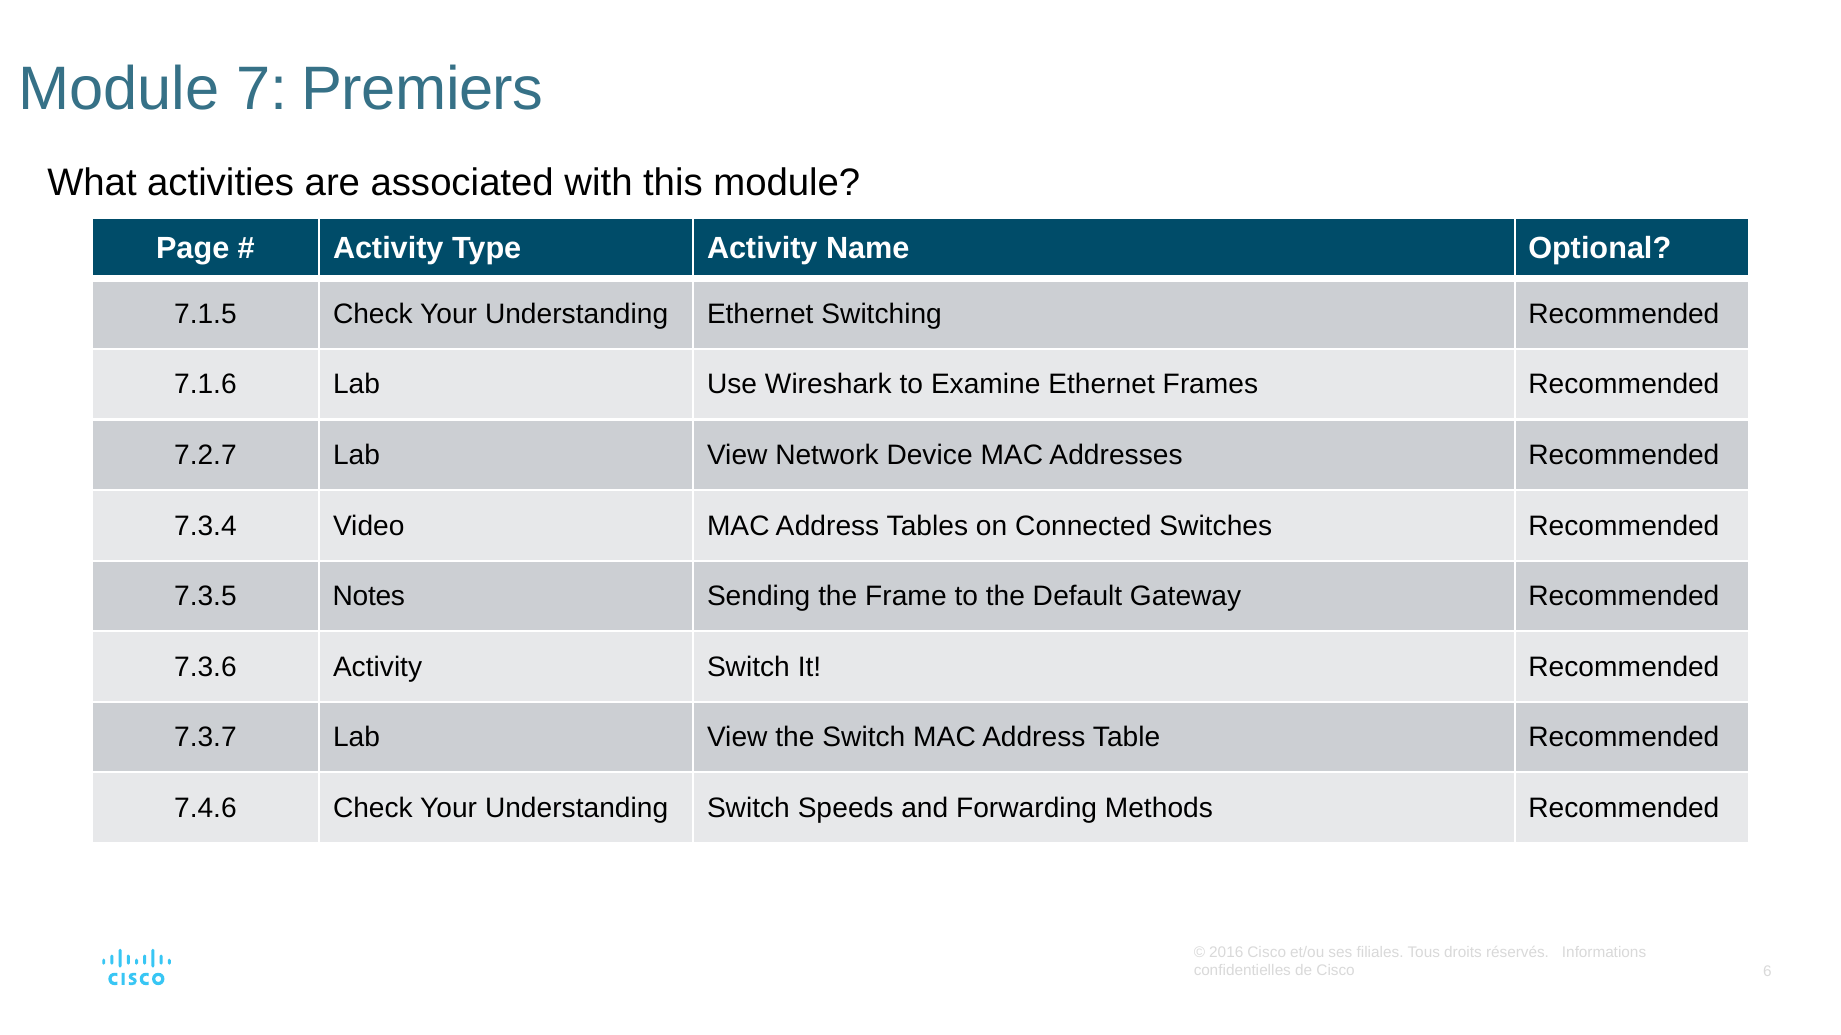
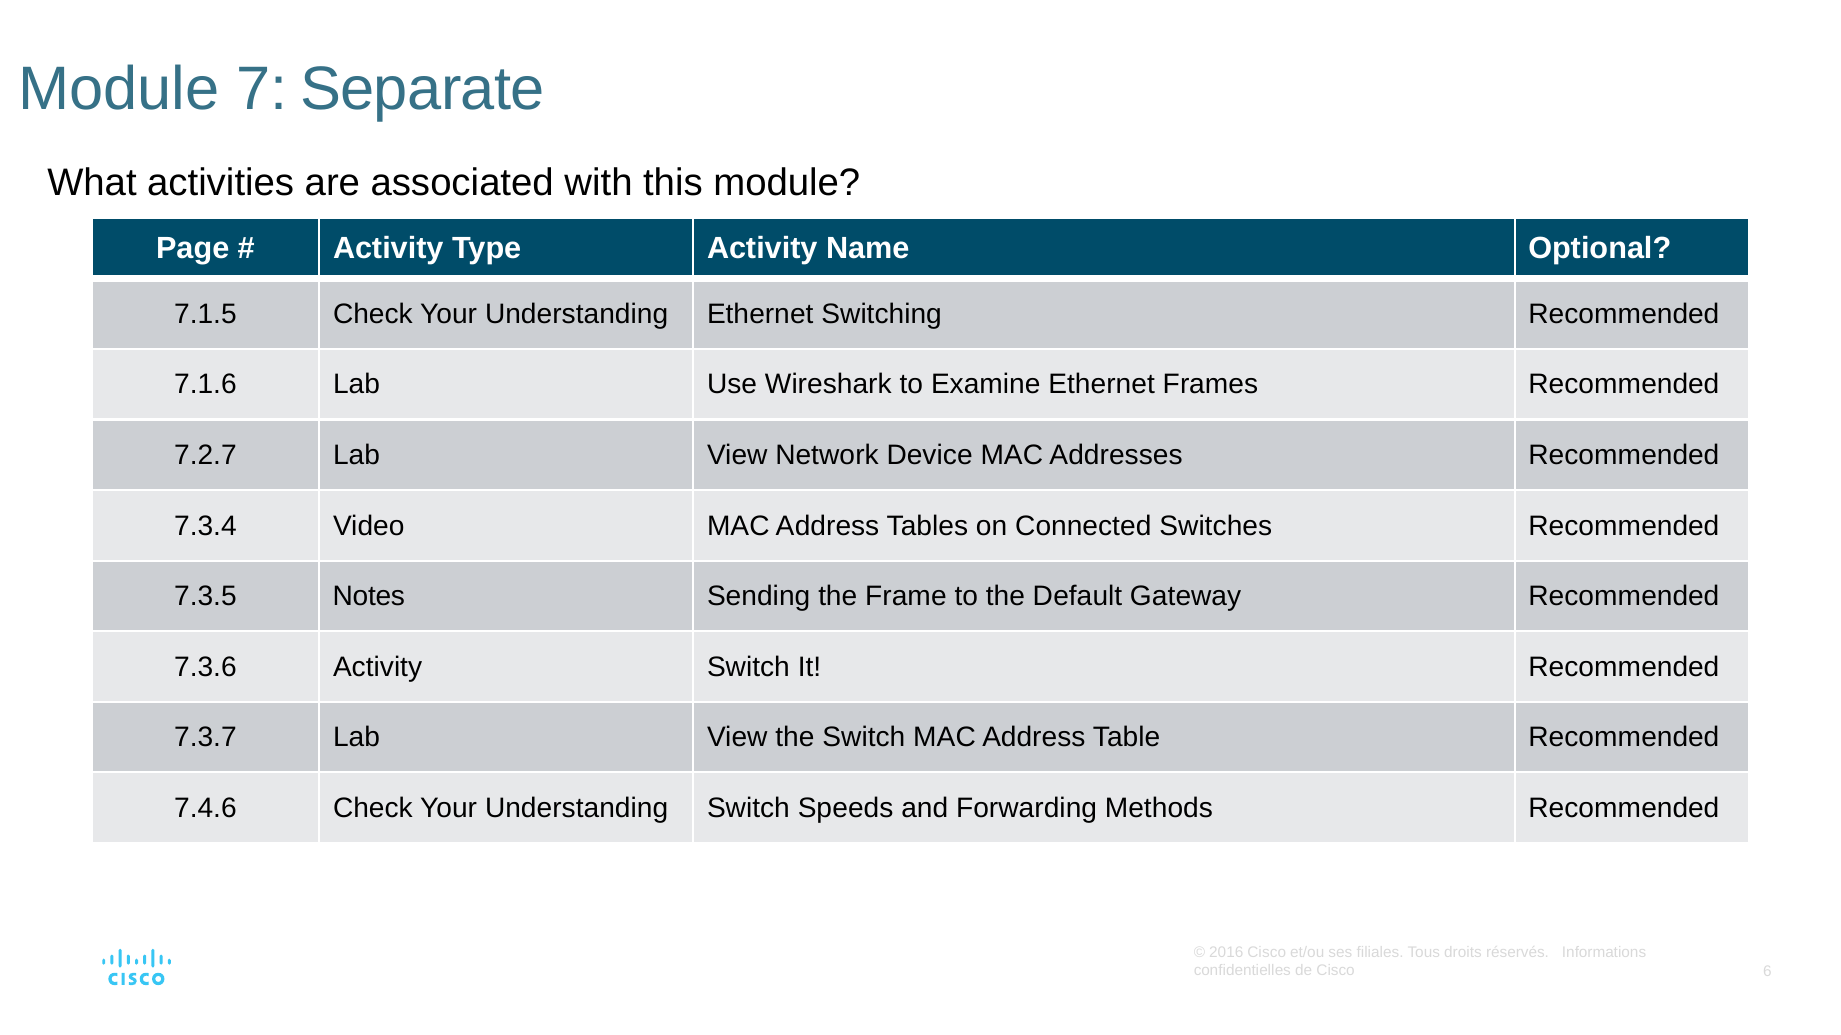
Premiers: Premiers -> Separate
